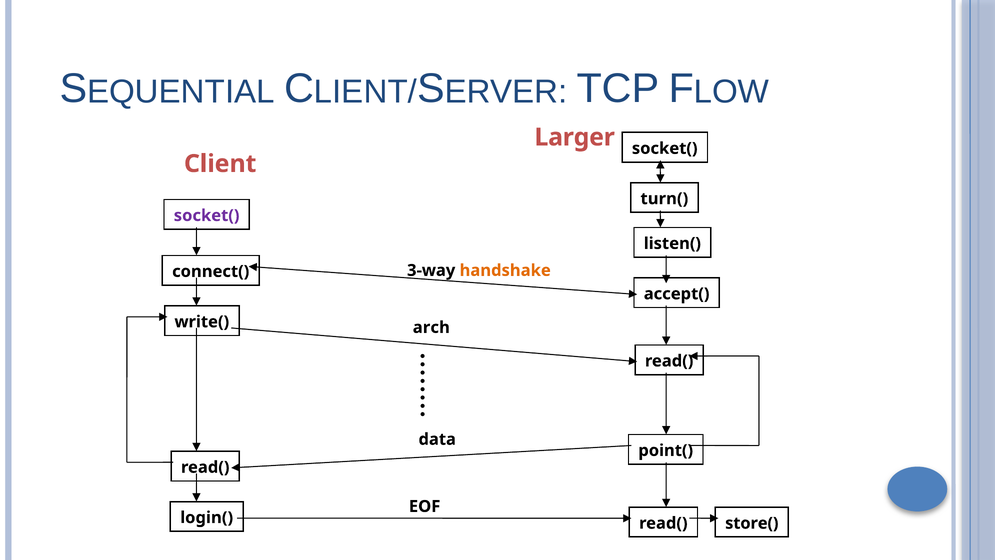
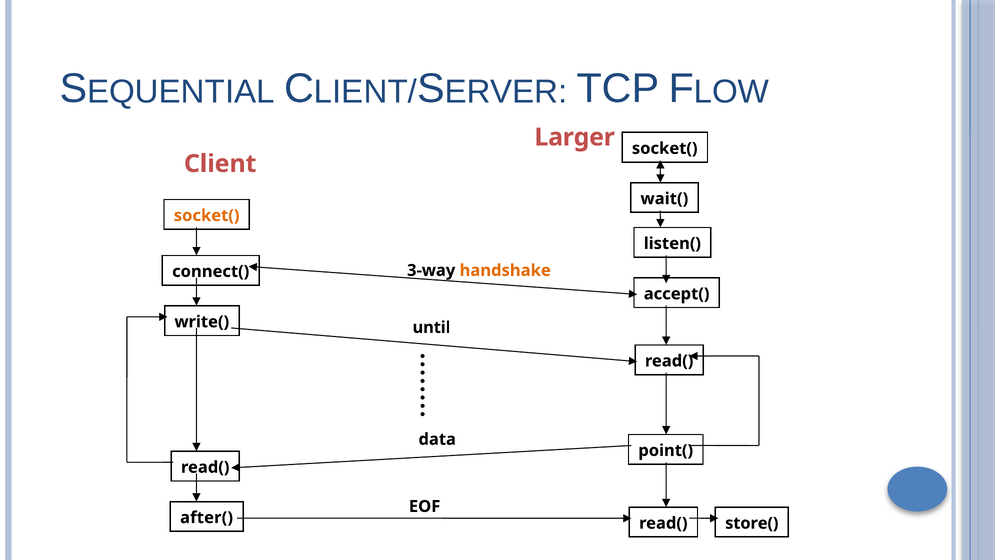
turn(: turn( -> wait(
socket( at (207, 215) colour: purple -> orange
arch: arch -> until
login(: login( -> after(
